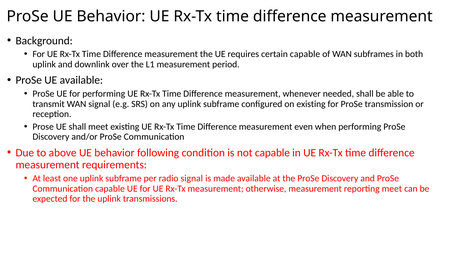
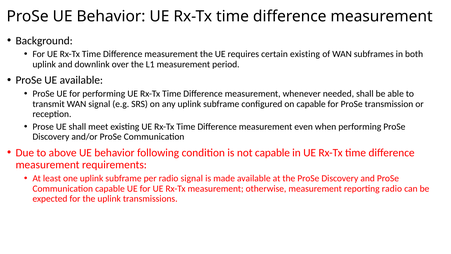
certain capable: capable -> existing
on existing: existing -> capable
reporting meet: meet -> radio
